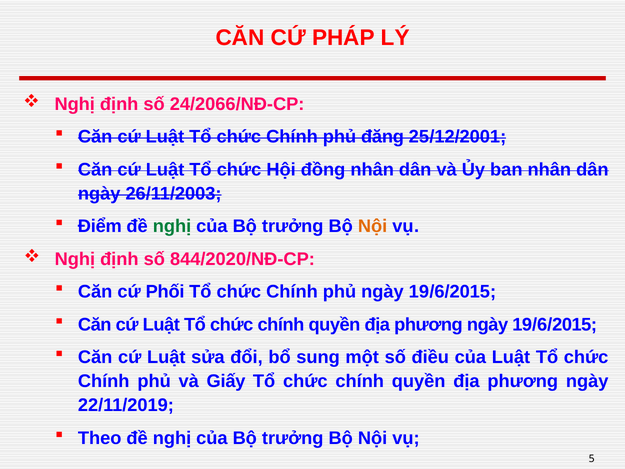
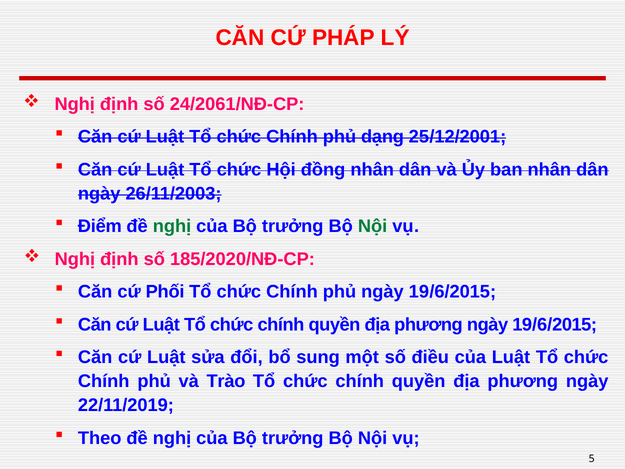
24/2066/NĐ-CP: 24/2066/NĐ-CP -> 24/2061/NĐ-CP
đăng: đăng -> dạng
Nội at (373, 226) colour: orange -> green
844/2020/NĐ-CP: 844/2020/NĐ-CP -> 185/2020/NĐ-CP
Giấy: Giấy -> Trào
